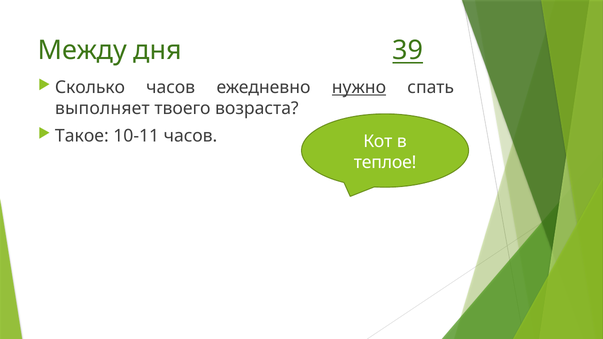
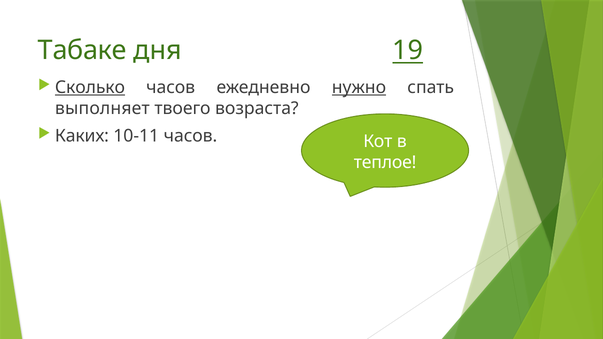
Между: Между -> Табаке
39: 39 -> 19
Сколько underline: none -> present
Такое: Такое -> Каких
